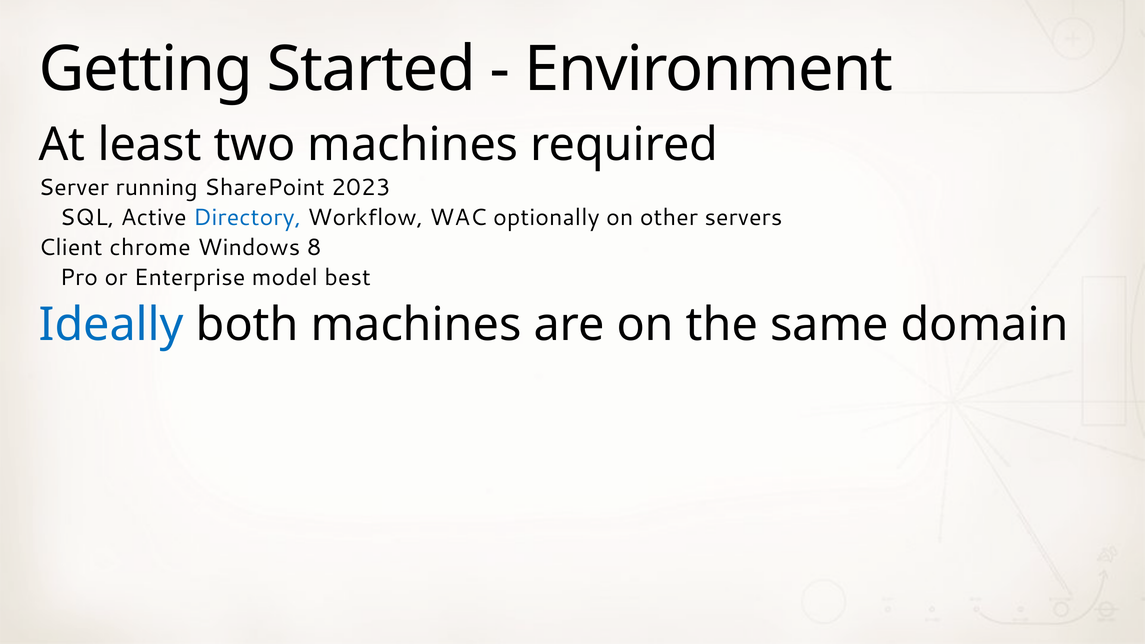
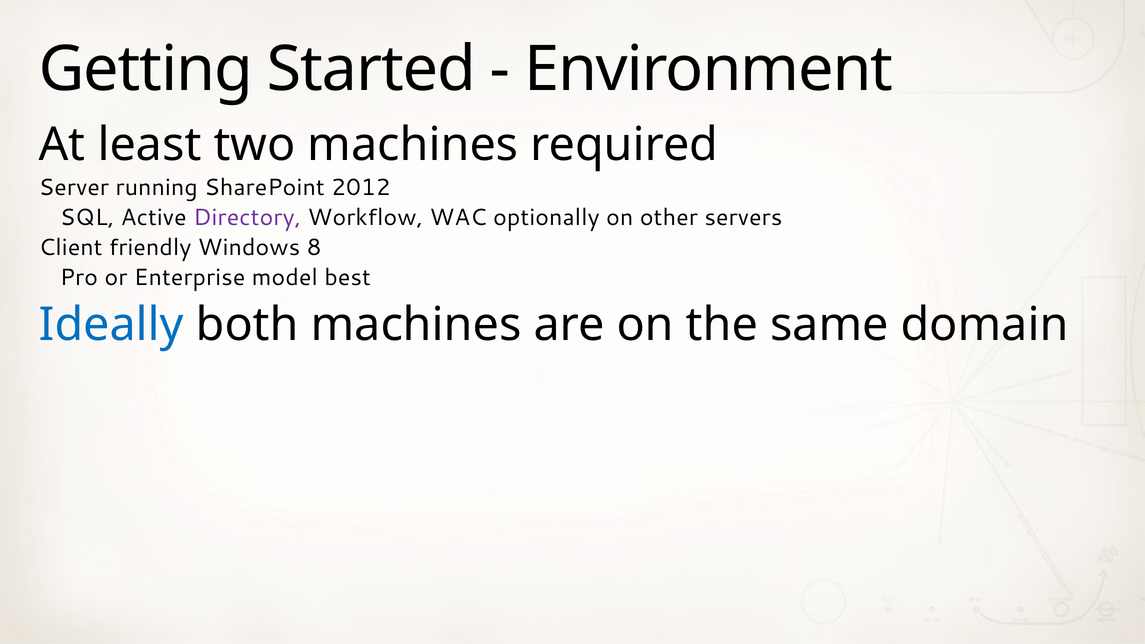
2023: 2023 -> 2012
Directory colour: blue -> purple
chrome: chrome -> friendly
